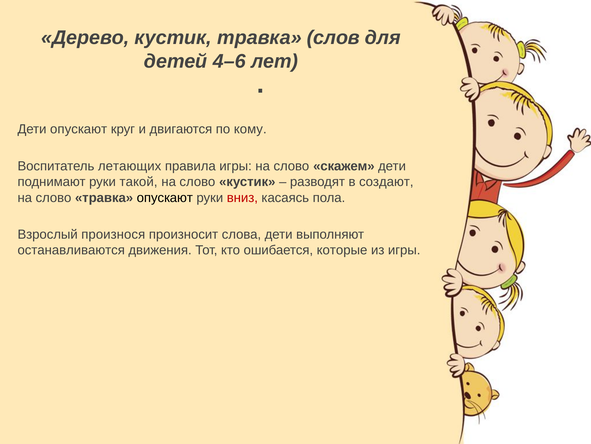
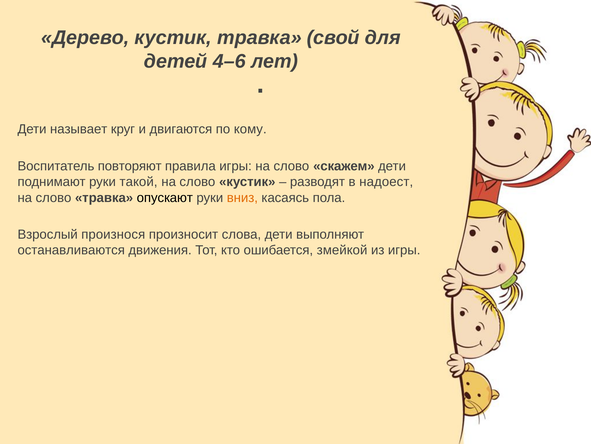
слов: слов -> свой
Дети опускают: опускают -> называет
летающих: летающих -> повторяют
создают: создают -> надоест
вниз colour: red -> orange
которые: которые -> змейкой
